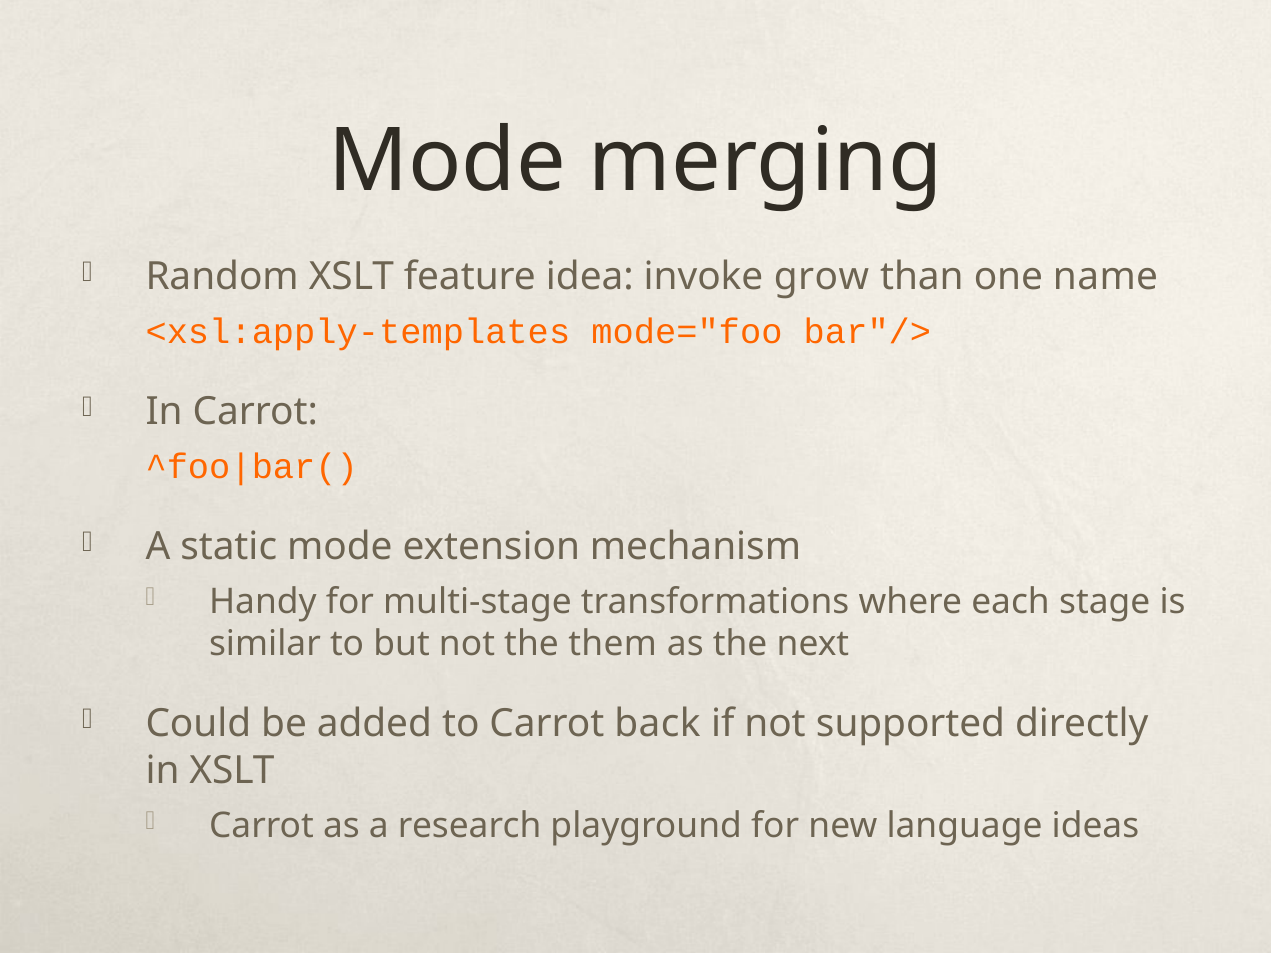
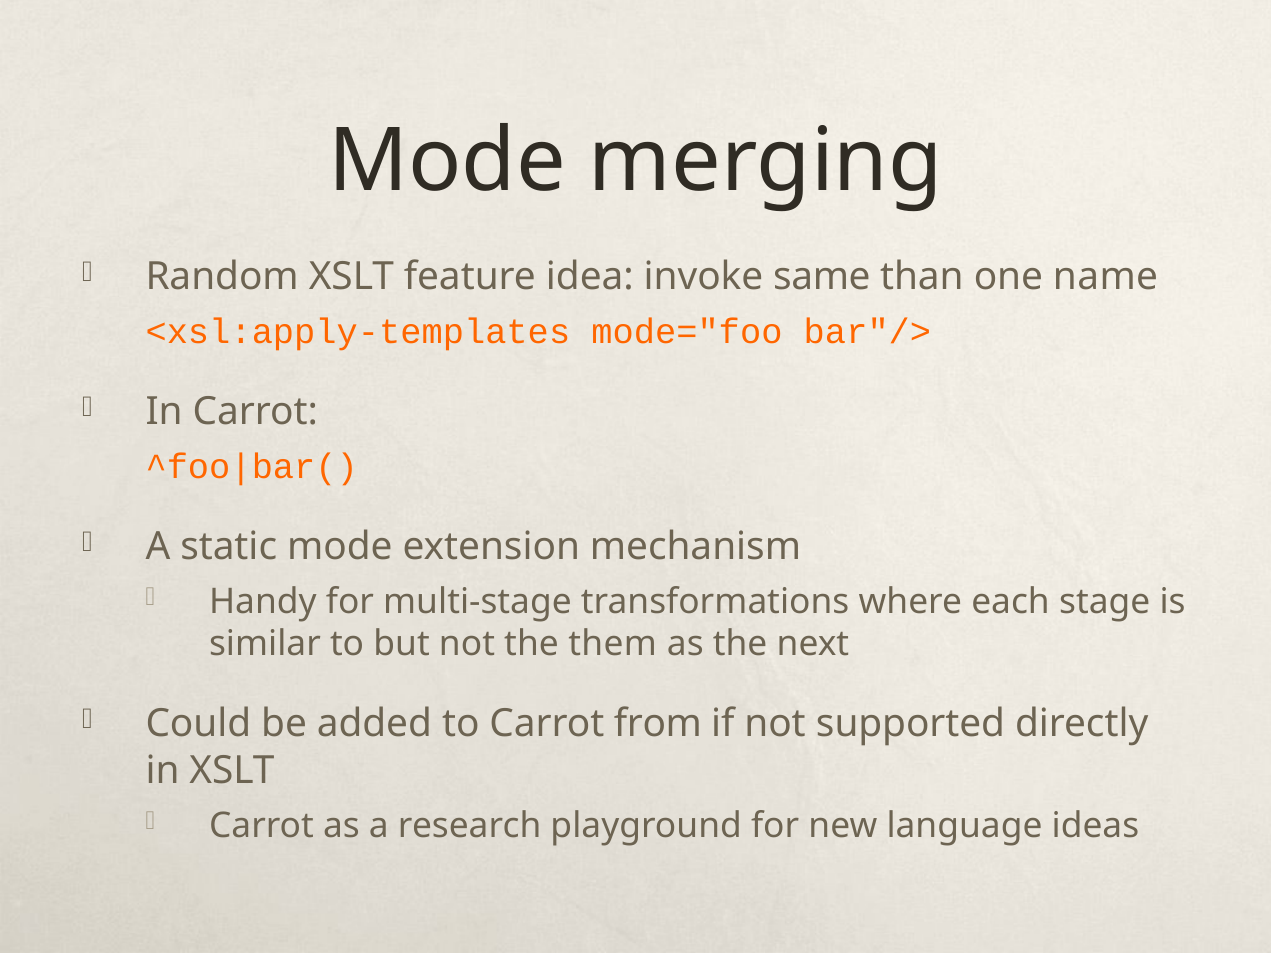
grow: grow -> same
back: back -> from
